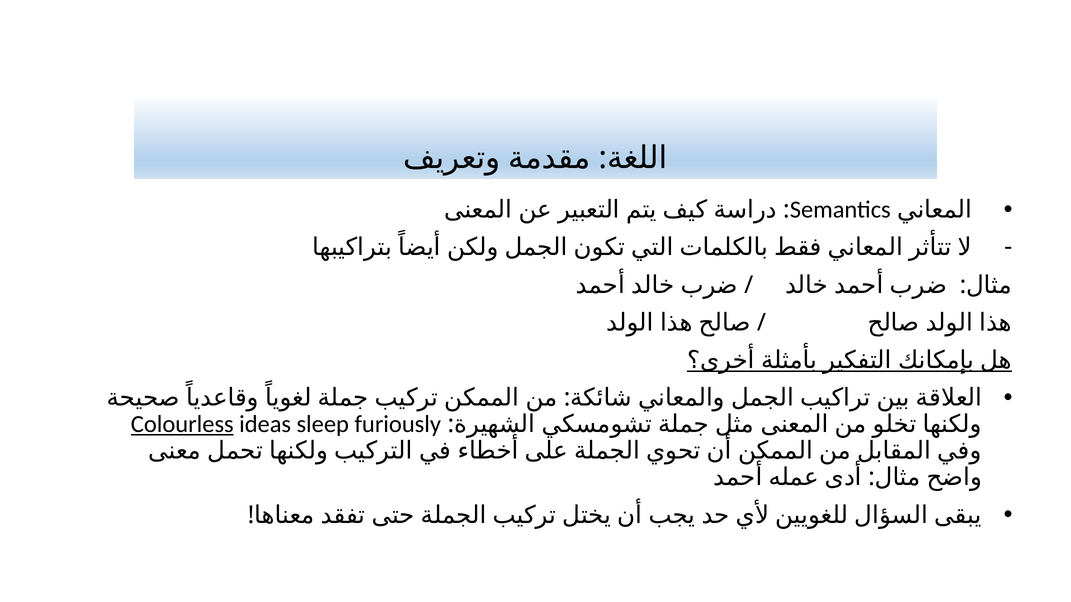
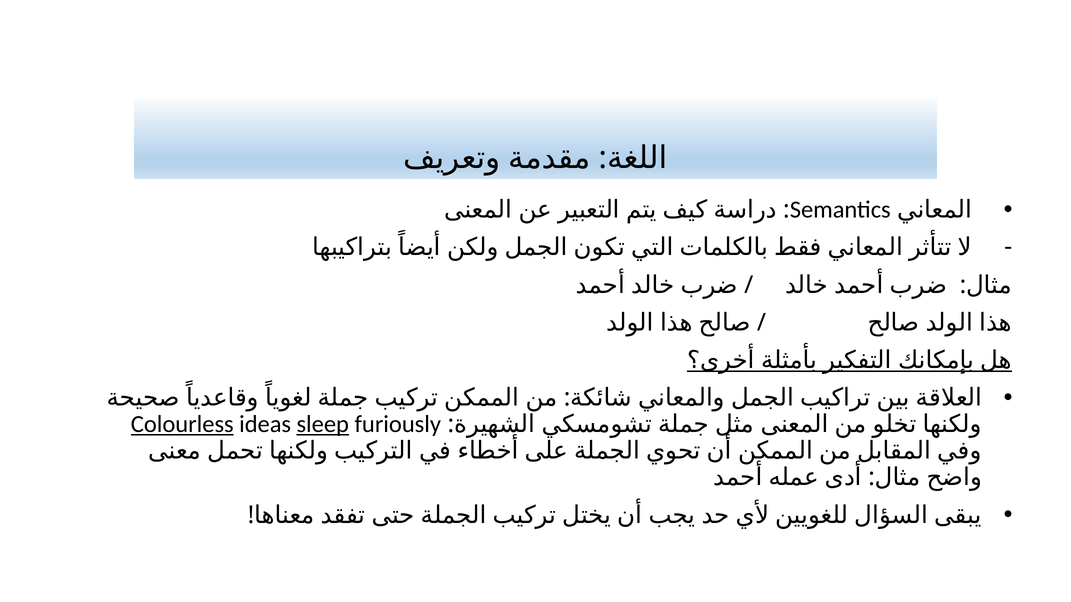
sleep underline: none -> present
